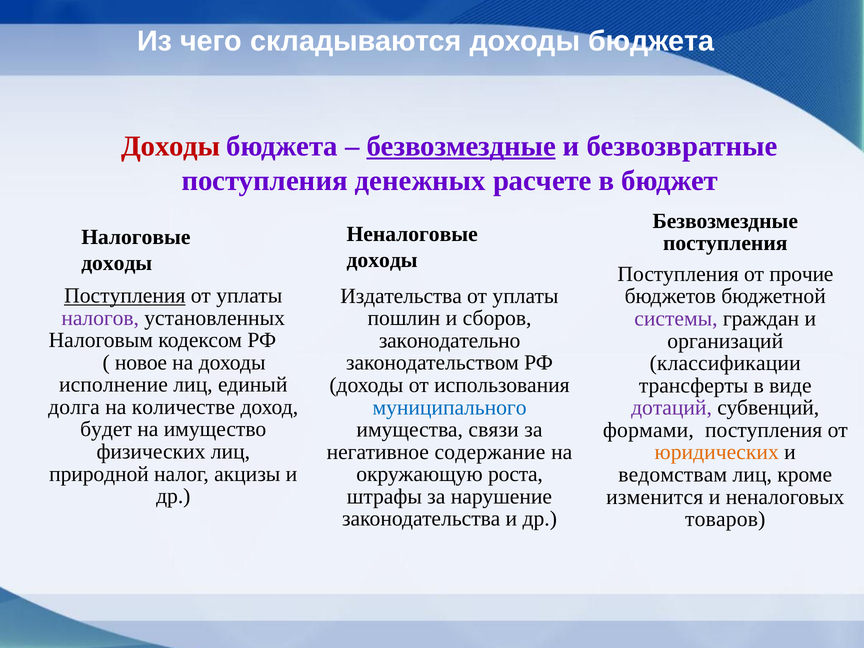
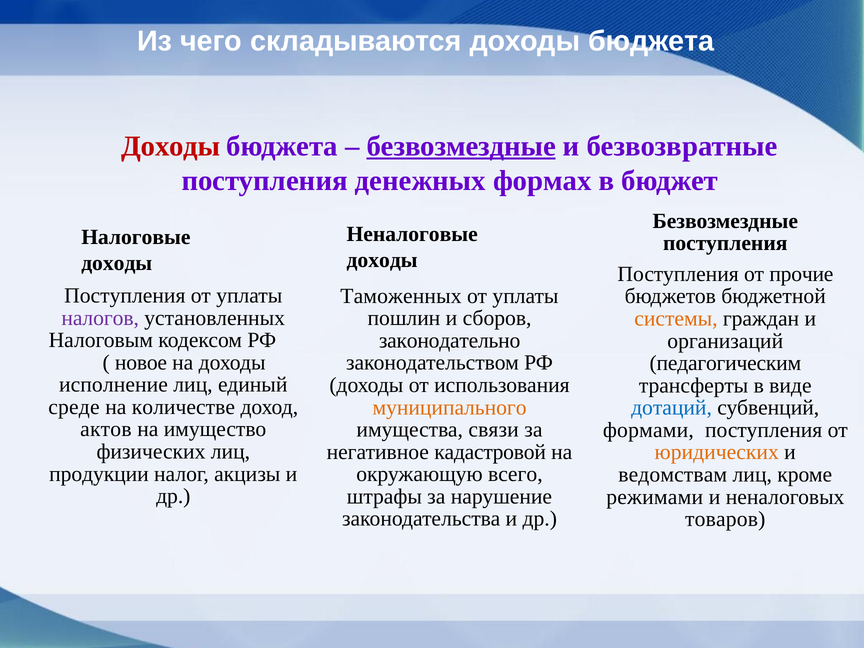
расчете: расчете -> формах
Поступления at (125, 296) underline: present -> none
Издательства: Издательства -> Таможенных
системы colour: purple -> orange
классификации: классификации -> педагогическим
долга: долга -> среде
муниципального colour: blue -> orange
дотаций colour: purple -> blue
будет: будет -> актов
содержание: содержание -> кадастровой
природной: природной -> продукции
роста: роста -> всего
изменится: изменится -> режимами
